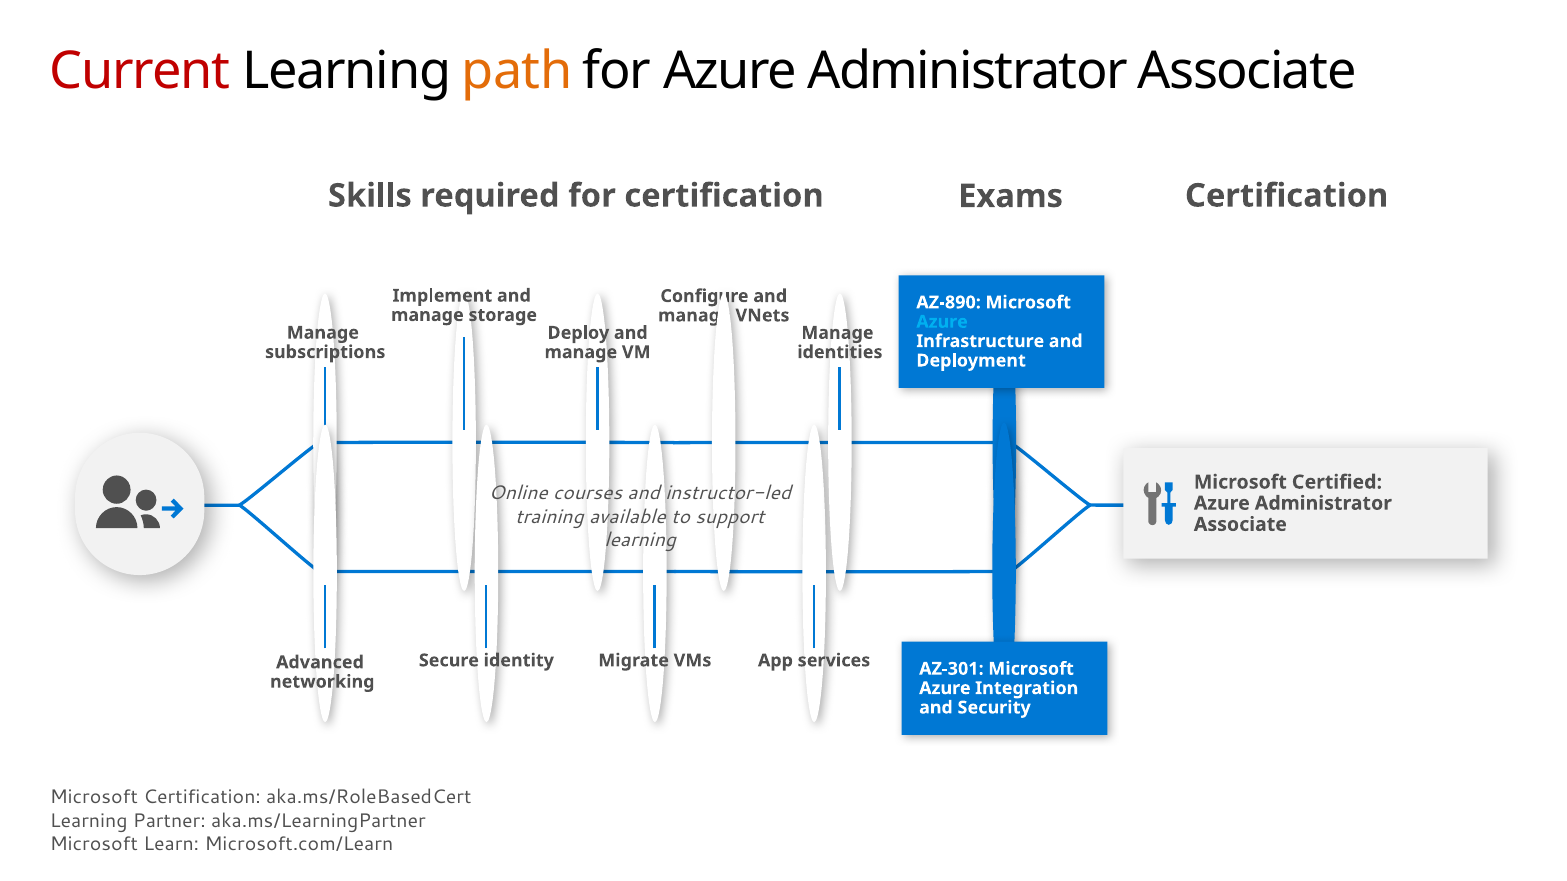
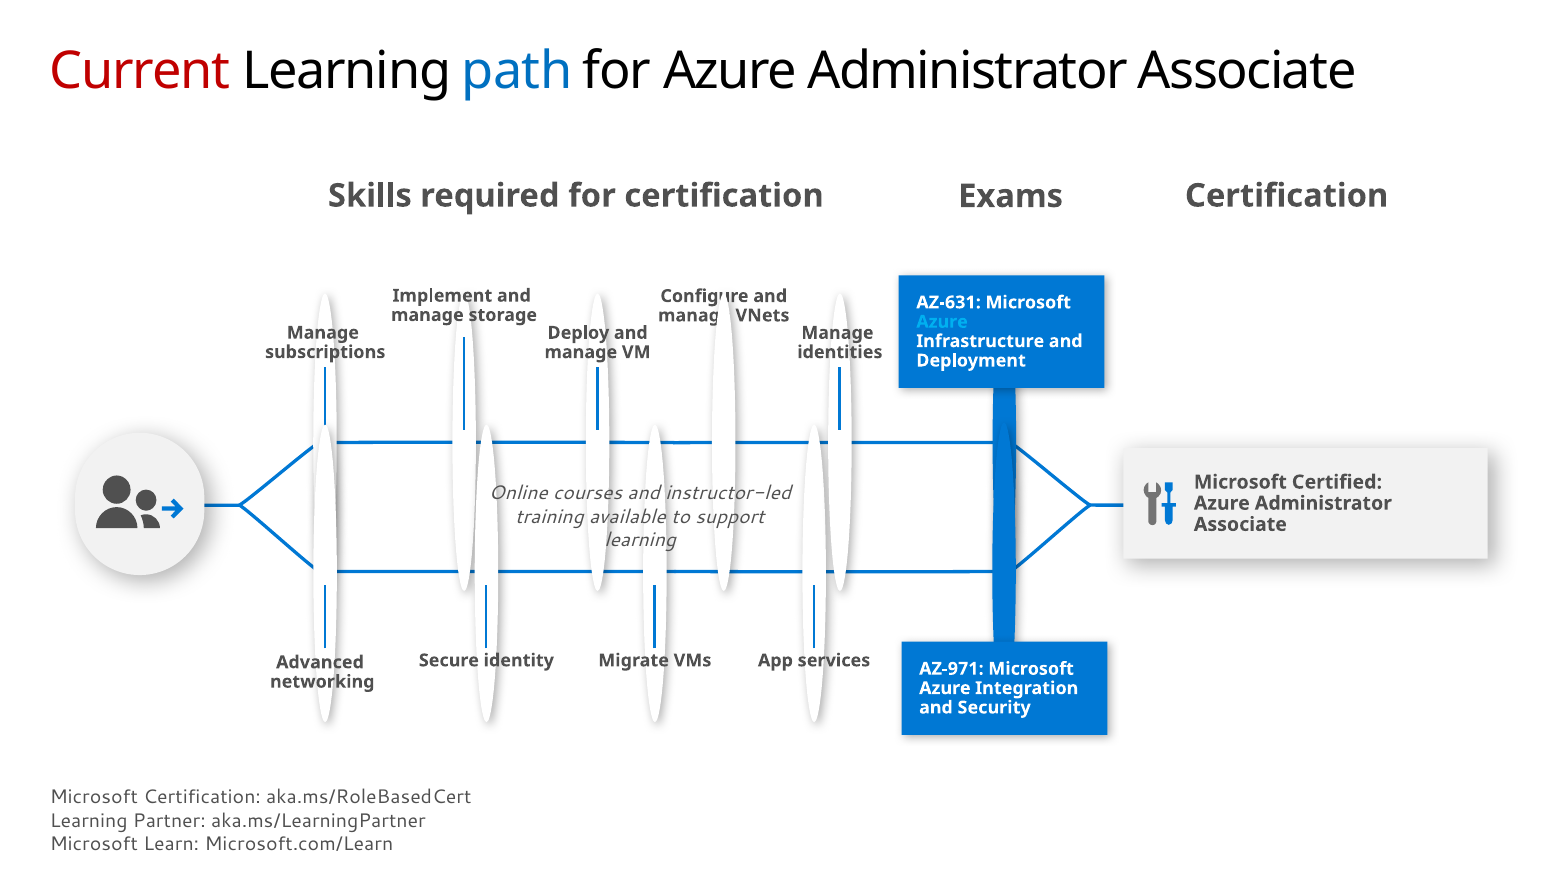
path colour: orange -> blue
AZ-890: AZ-890 -> AZ-631
AZ-301: AZ-301 -> AZ-971
